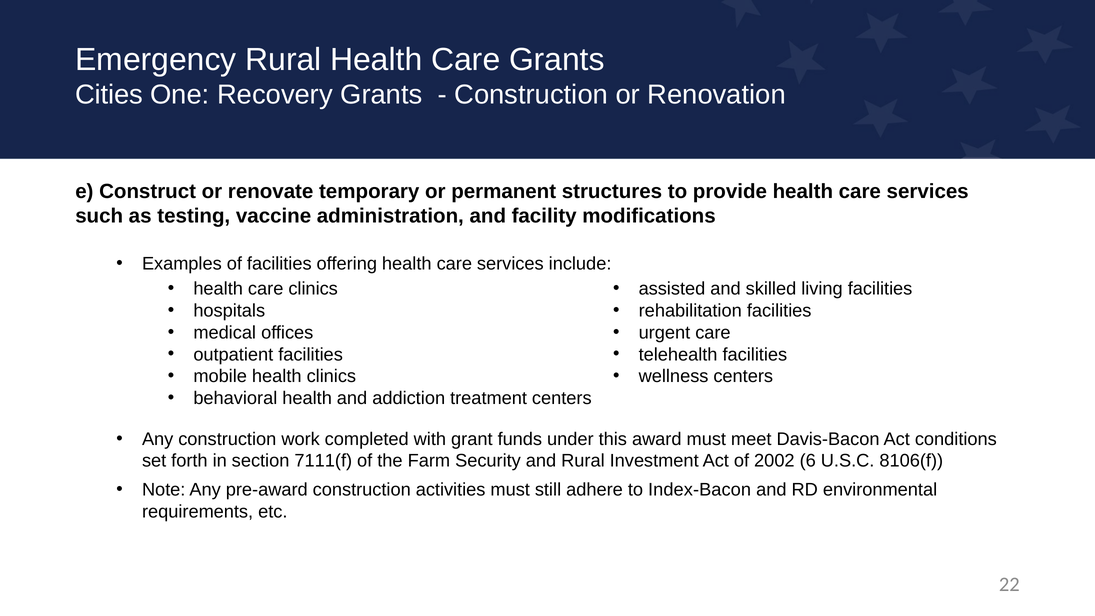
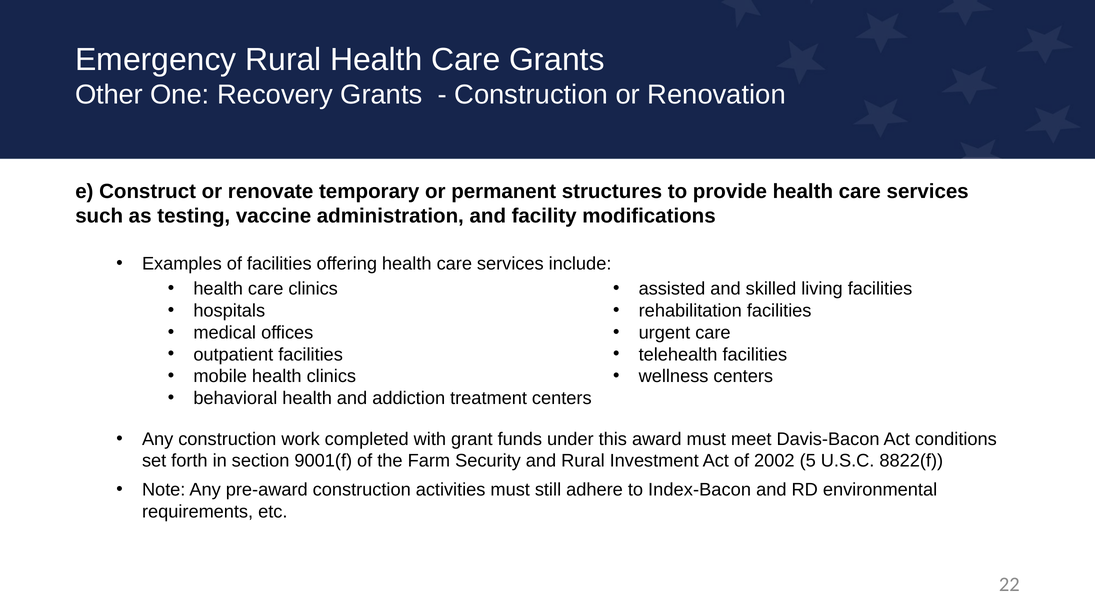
Cities: Cities -> Other
7111(f: 7111(f -> 9001(f
6: 6 -> 5
8106(f: 8106(f -> 8822(f
